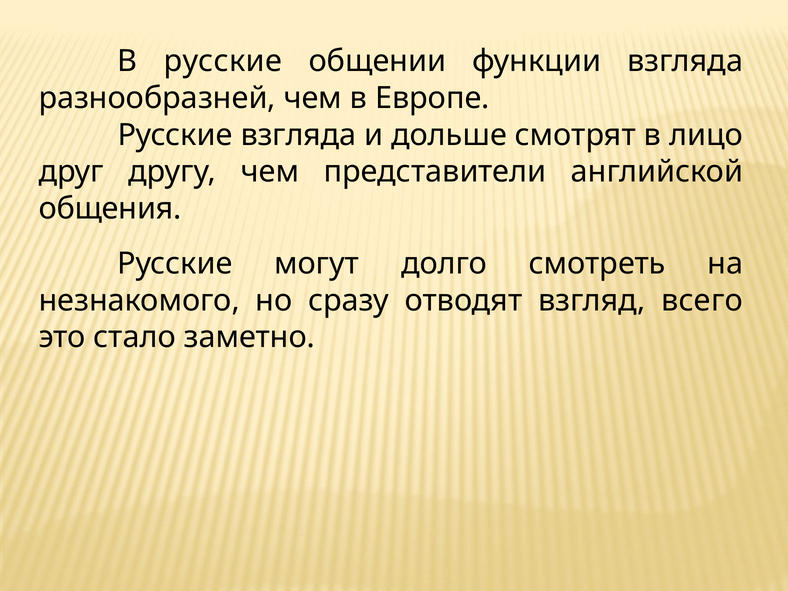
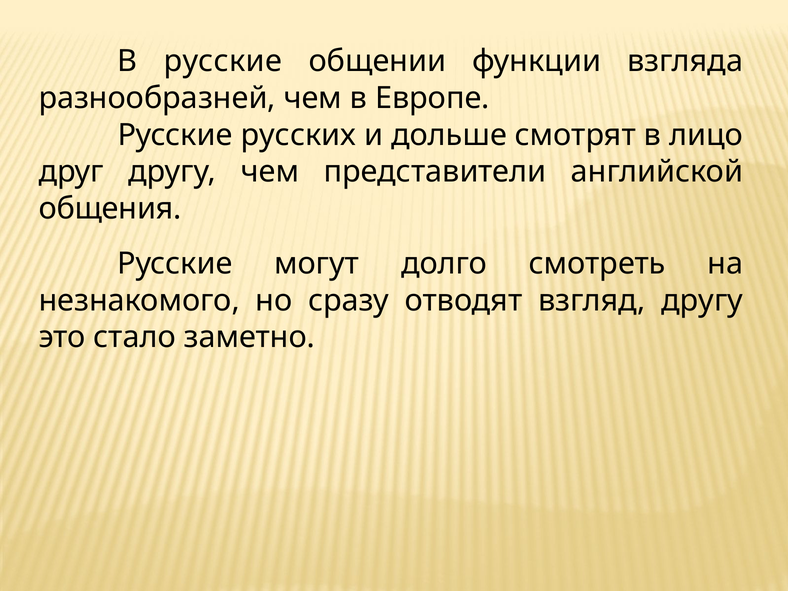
Русские взгляда: взгляда -> русских
взгляд всего: всего -> другу
